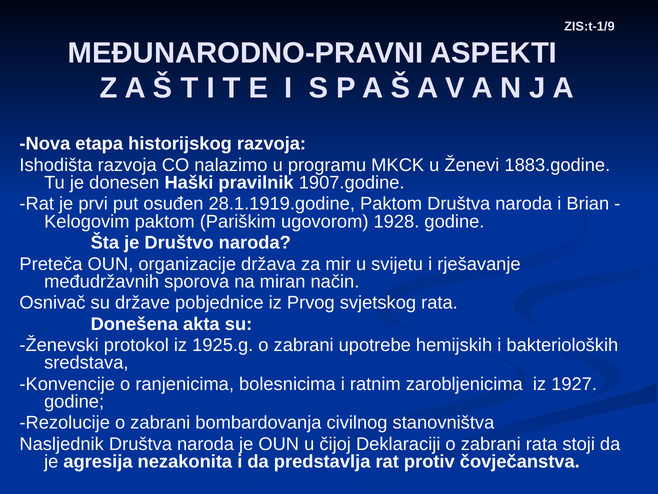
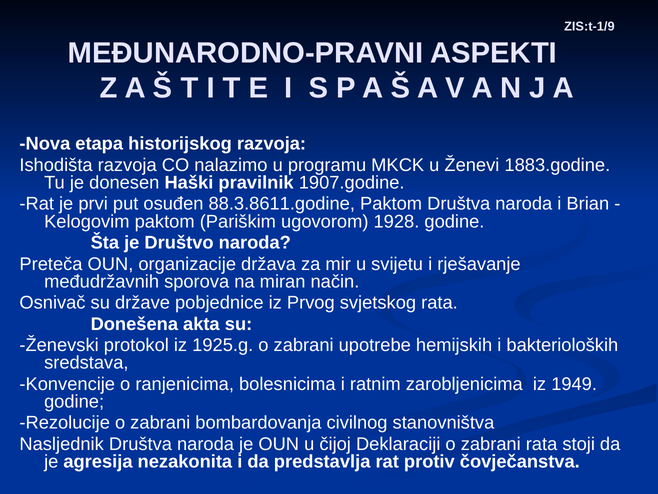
28.1.1919.godine: 28.1.1919.godine -> 88.3.8611.godine
1927: 1927 -> 1949
